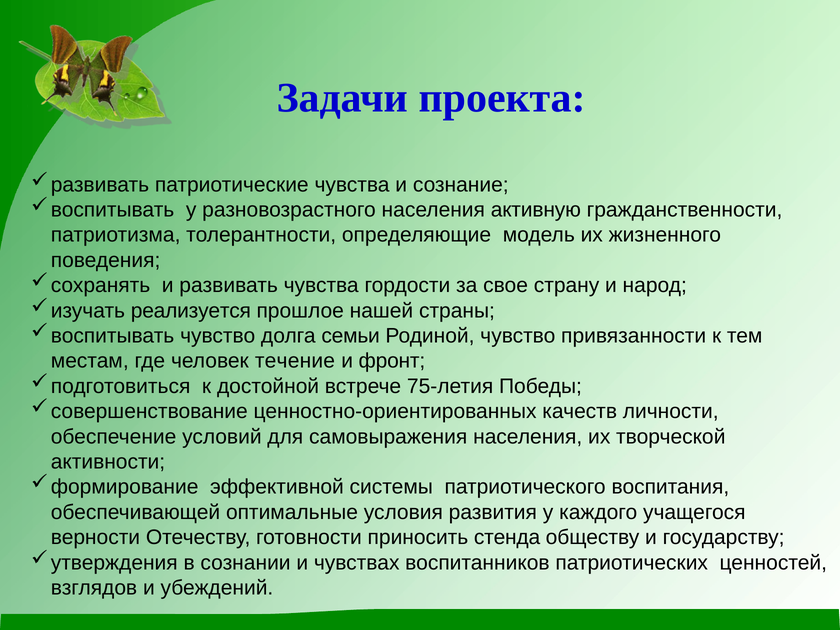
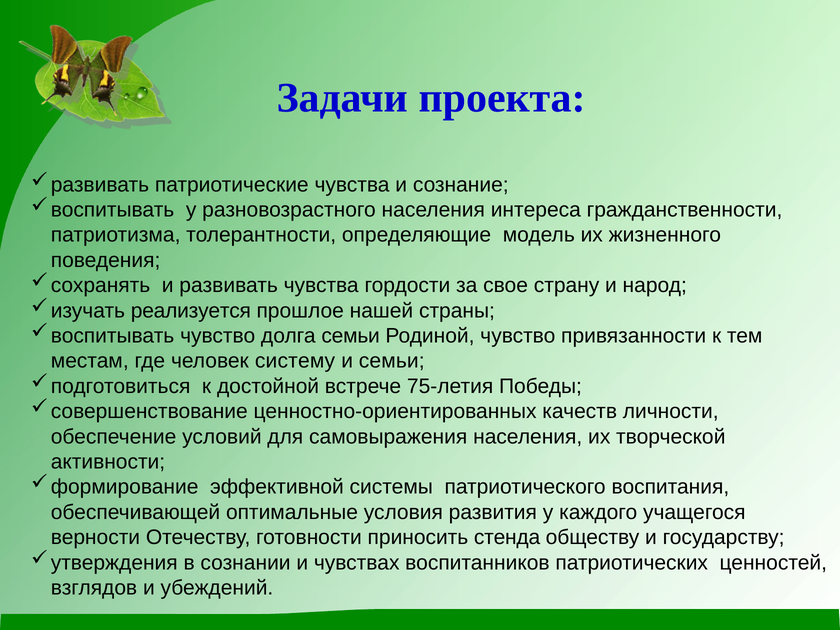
активную: активную -> интереса
течение: течение -> систему
и фронт: фронт -> семьи
